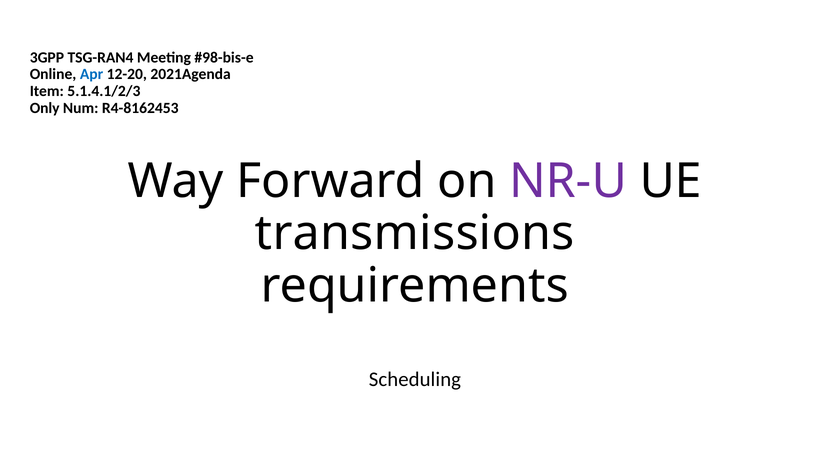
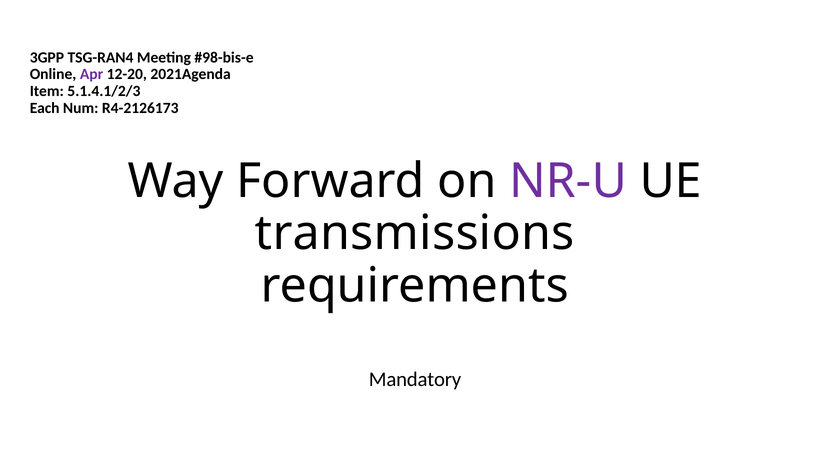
Apr colour: blue -> purple
Only: Only -> Each
R4-8162453: R4-8162453 -> R4-2126173
Scheduling: Scheduling -> Mandatory
